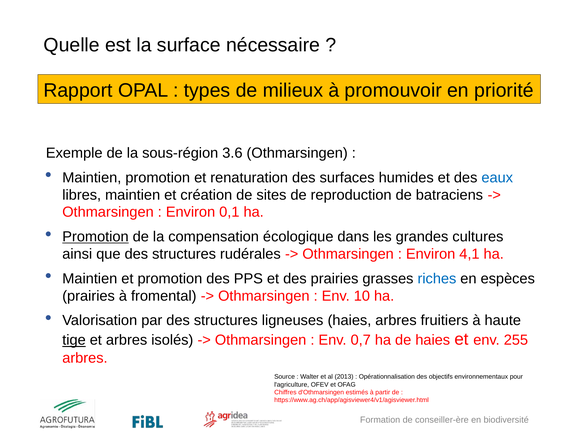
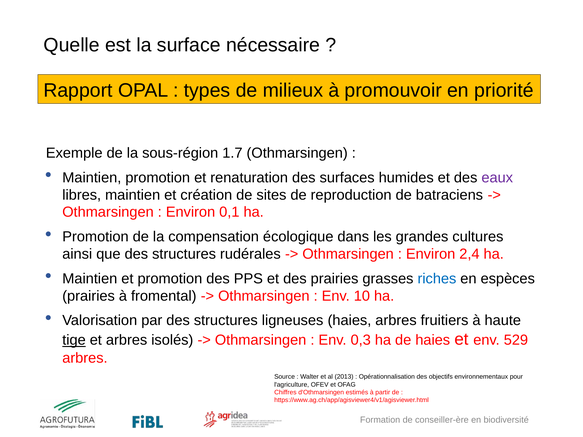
3.6: 3.6 -> 1.7
eaux colour: blue -> purple
Promotion at (95, 237) underline: present -> none
4,1: 4,1 -> 2,4
0,7: 0,7 -> 0,3
255: 255 -> 529
